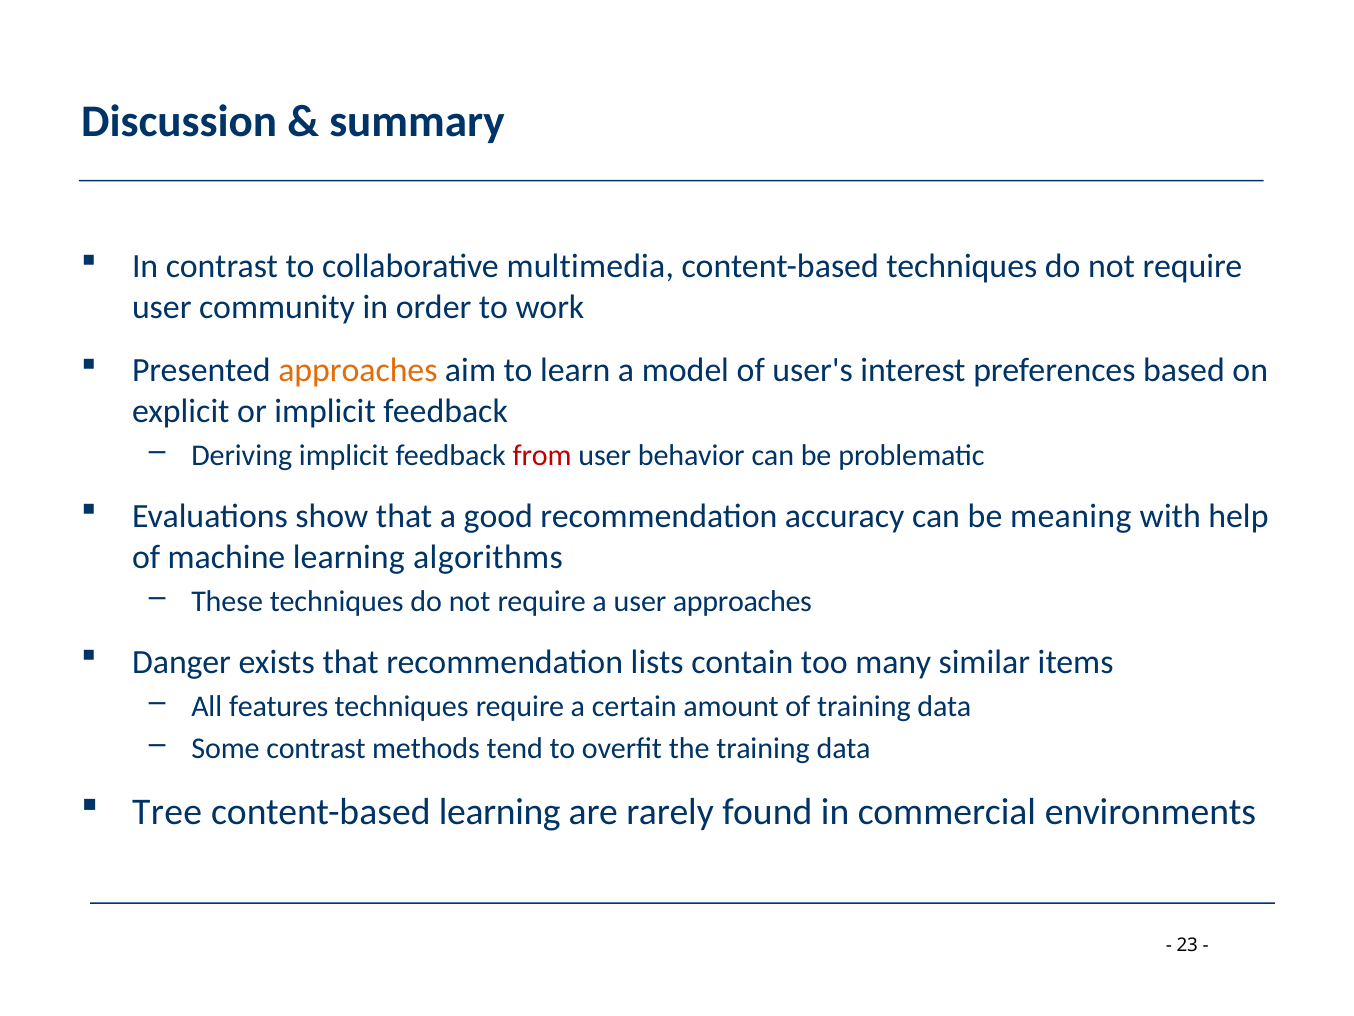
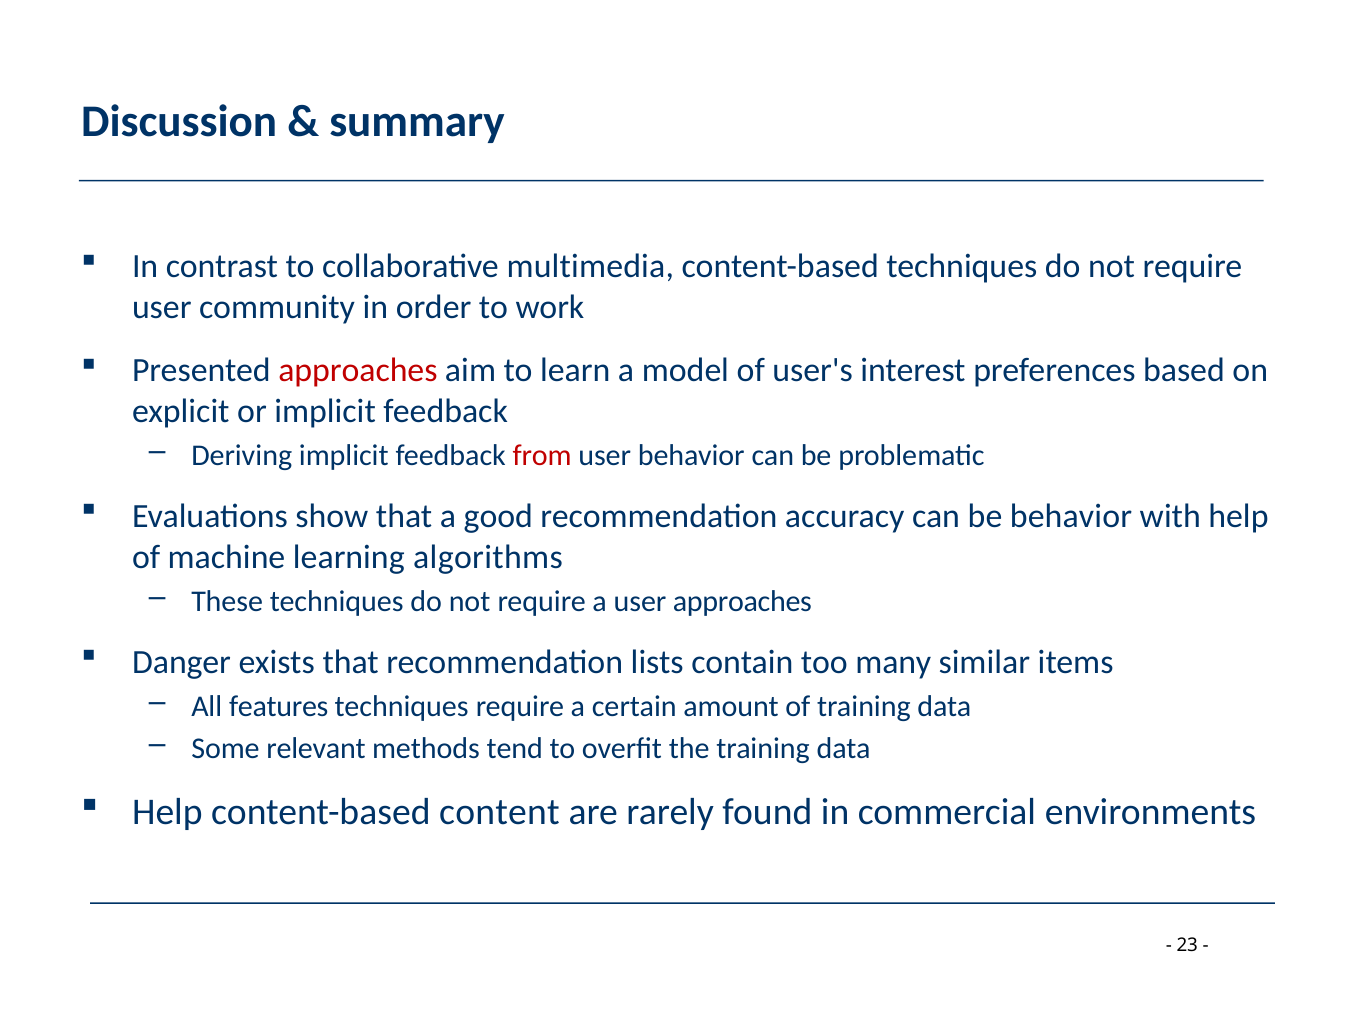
approaches at (358, 370) colour: orange -> red
be meaning: meaning -> behavior
Some contrast: contrast -> relevant
Tree at (167, 812): Tree -> Help
content-based learning: learning -> content
